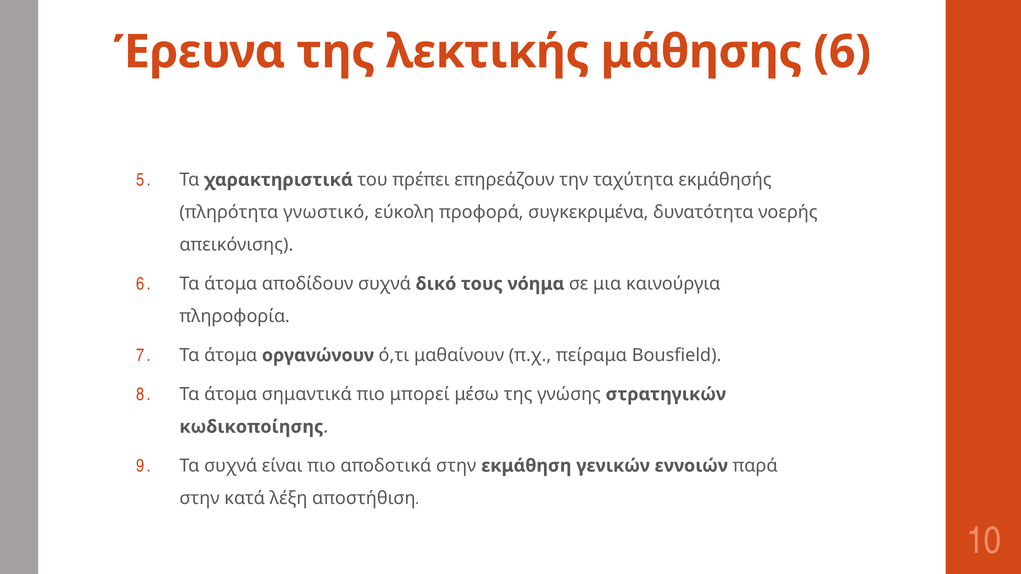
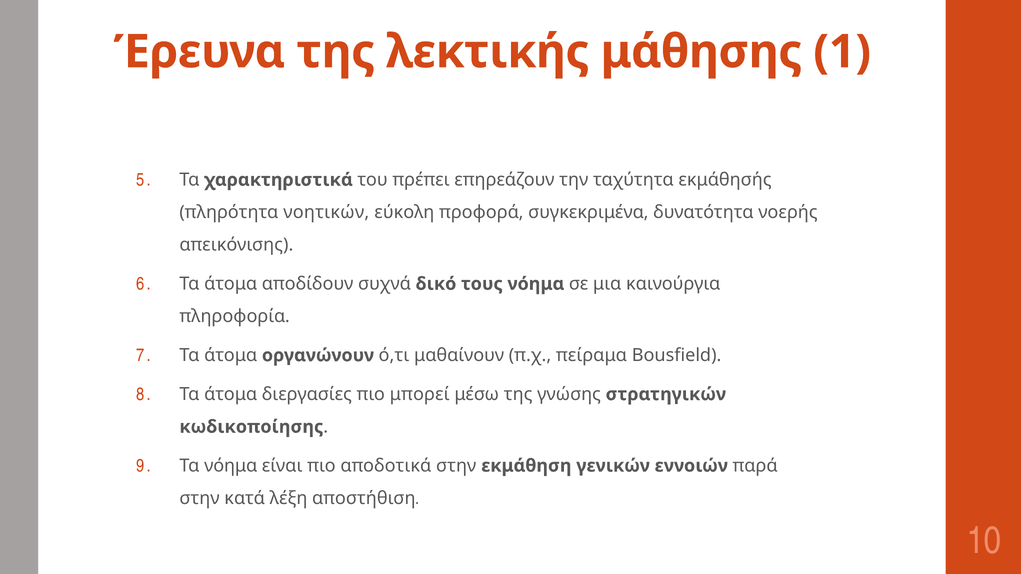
μάθησης 6: 6 -> 1
γνωστικό: γνωστικό -> νοητικών
σημαντικά: σημαντικά -> διεργασίες
Τα συχνά: συχνά -> νόημα
